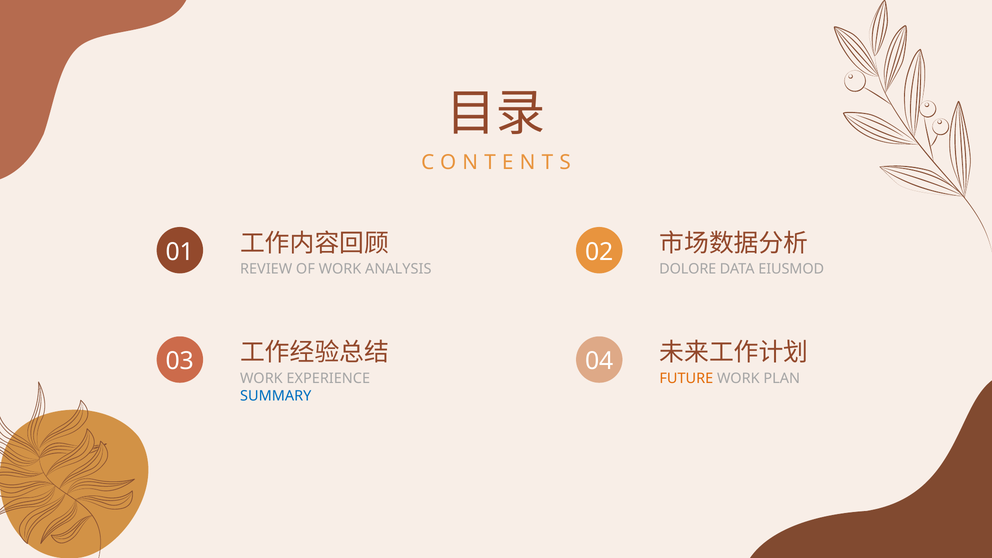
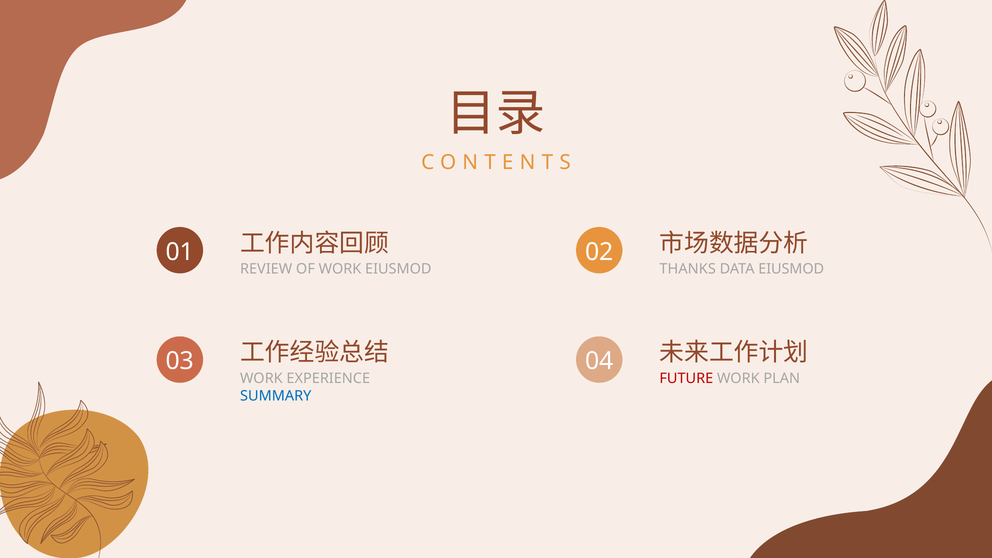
WORK ANALYSIS: ANALYSIS -> EIUSMOD
DOLORE: DOLORE -> THANKS
FUTURE colour: orange -> red
